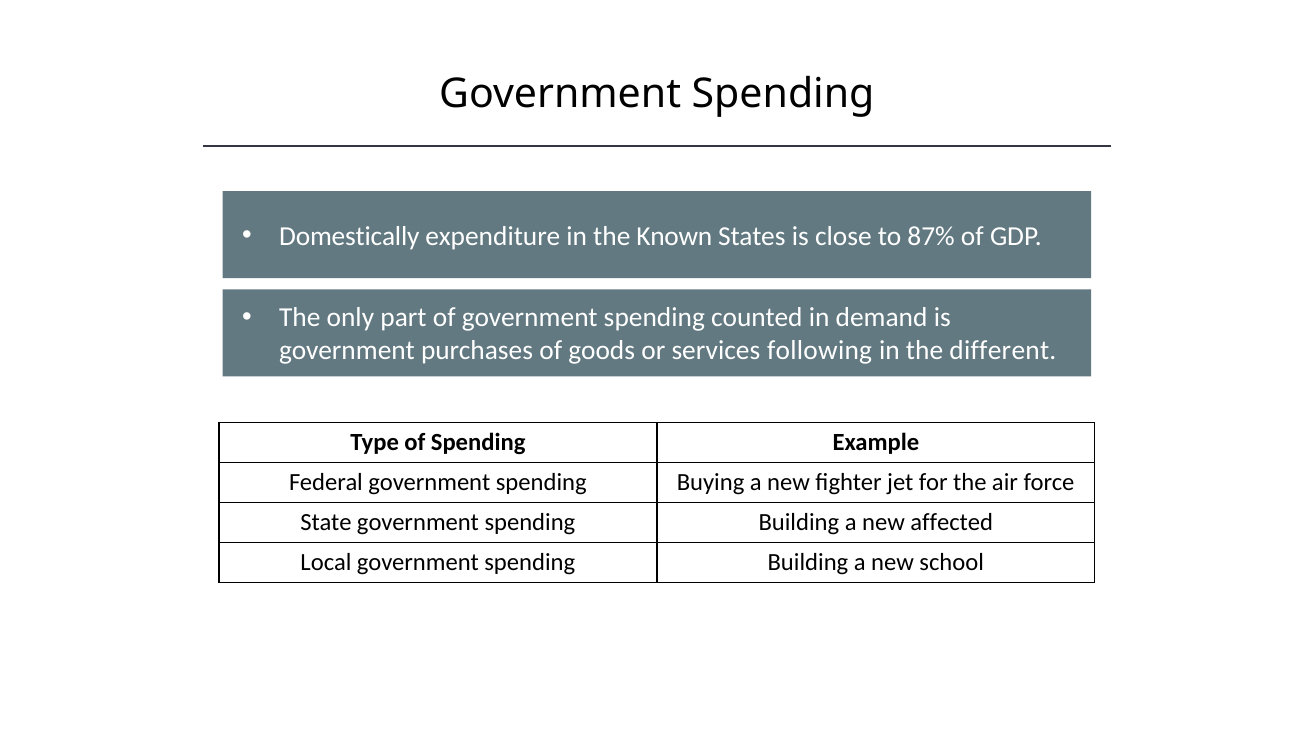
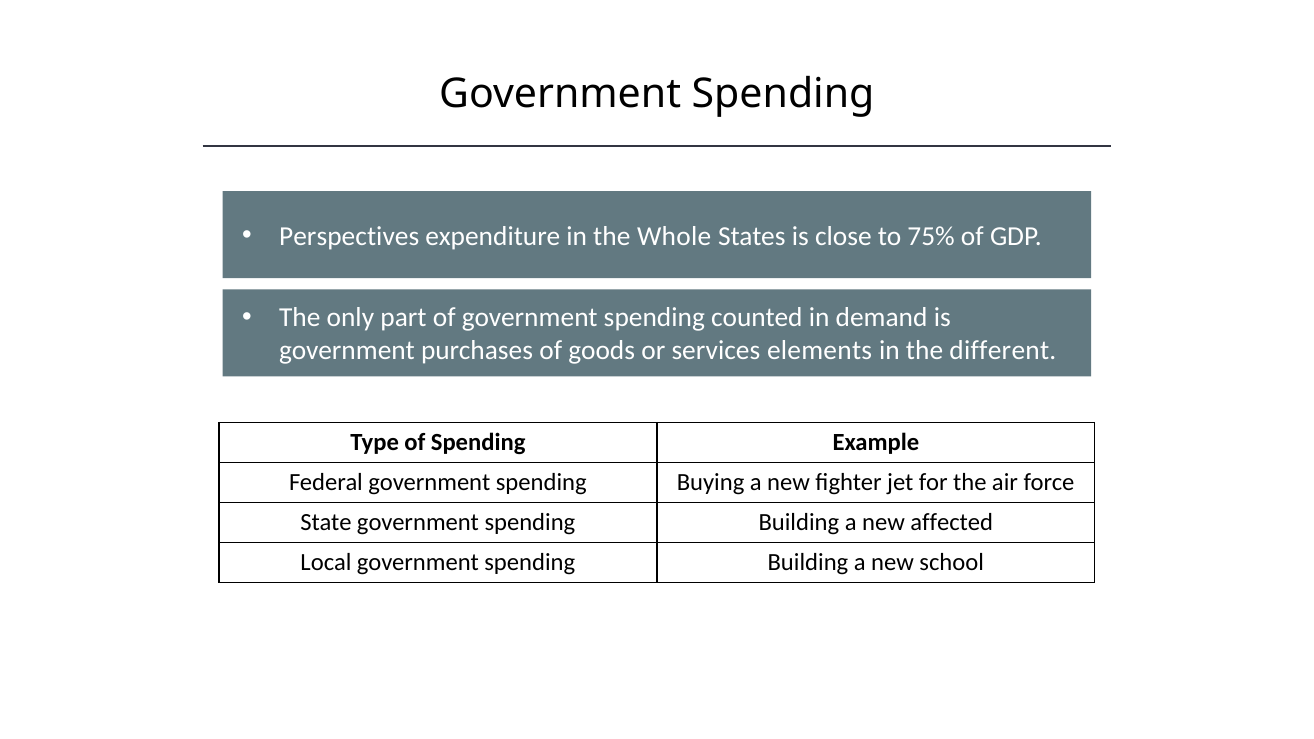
Domestically: Domestically -> Perspectives
Known: Known -> Whole
87%: 87% -> 75%
following: following -> elements
